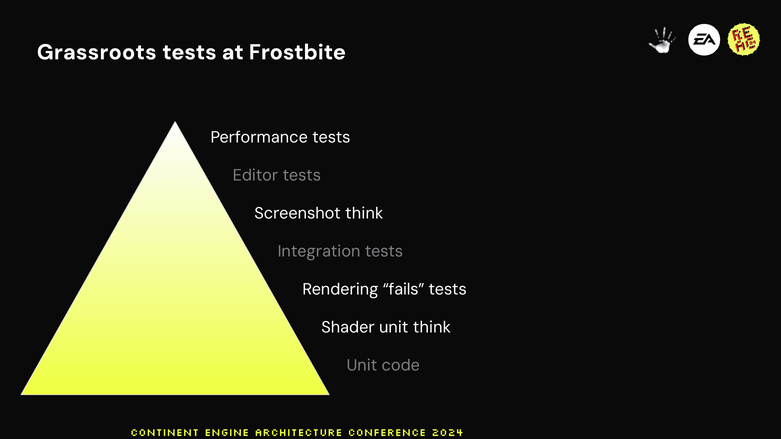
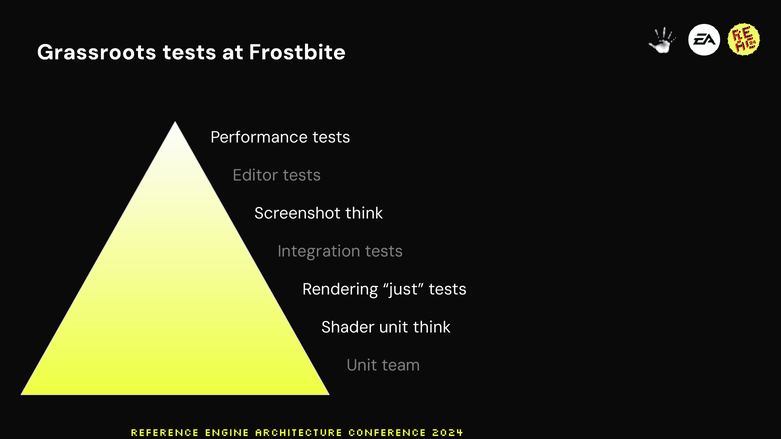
fails: fails -> just
code: code -> team
Continent: Continent -> Reference
